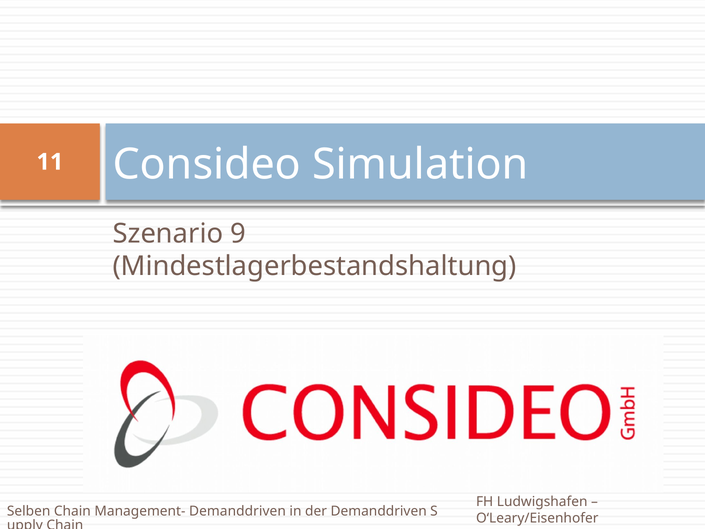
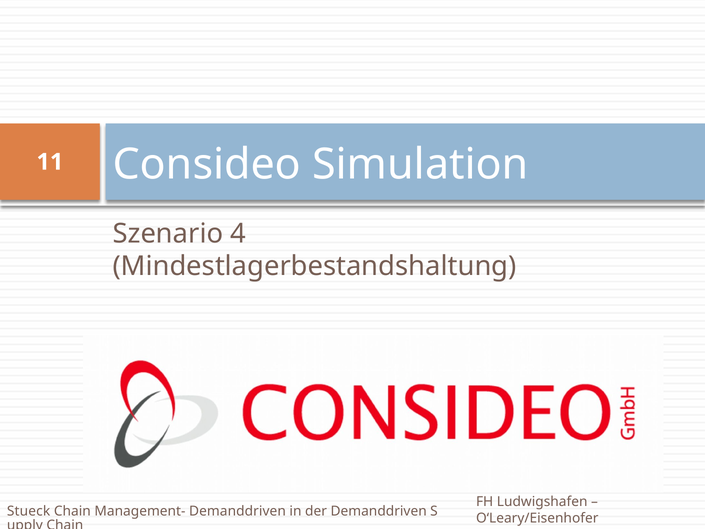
9: 9 -> 4
Selben: Selben -> Stueck
